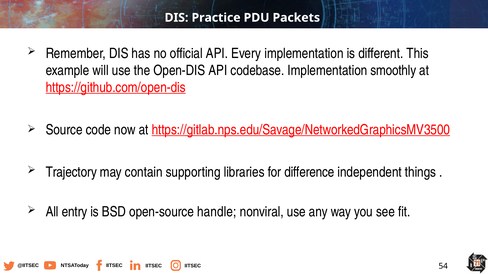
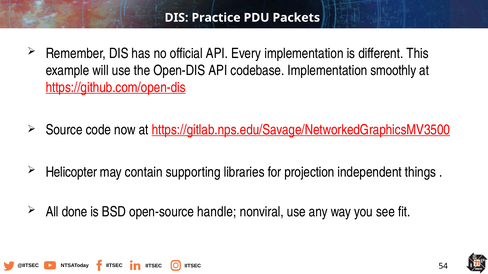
Trajectory: Trajectory -> Helicopter
difference: difference -> projection
entry: entry -> done
